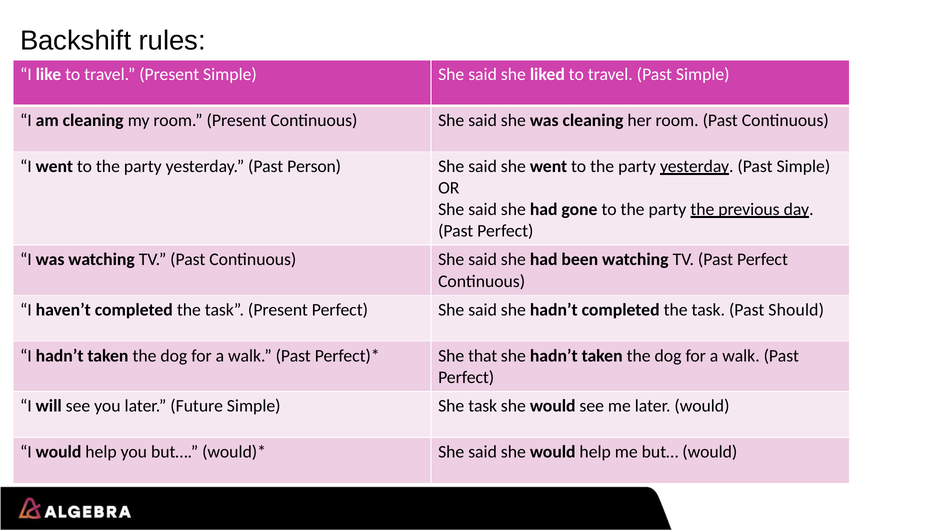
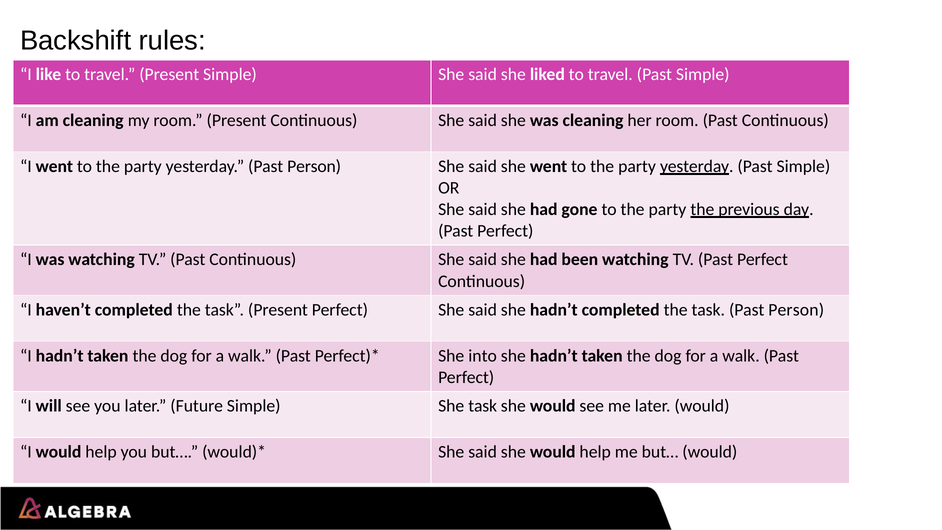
task Past Should: Should -> Person
that: that -> into
